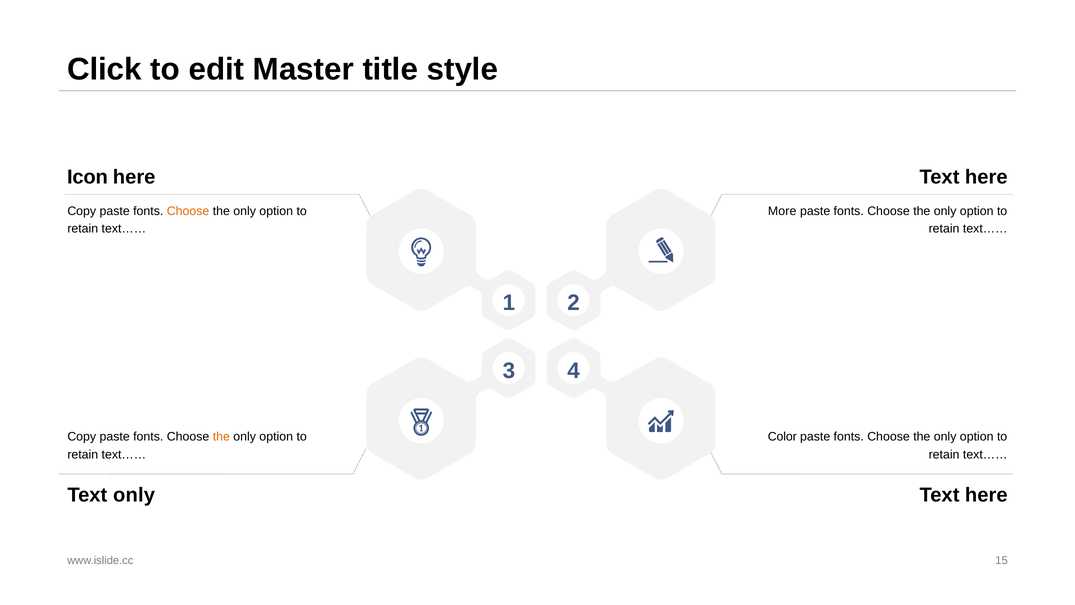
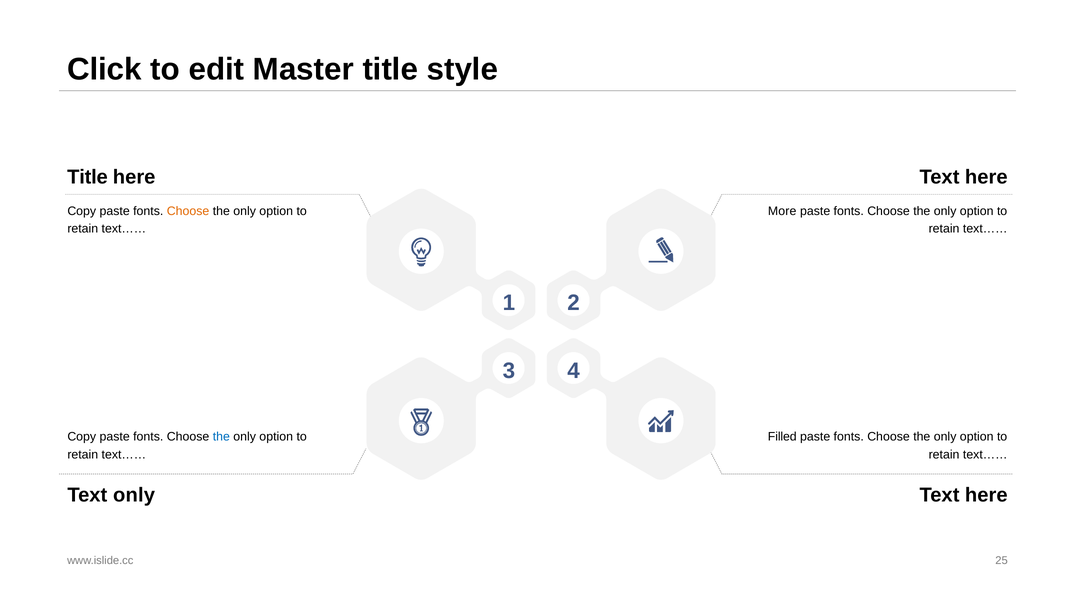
Icon at (87, 177): Icon -> Title
the at (221, 437) colour: orange -> blue
Color: Color -> Filled
15: 15 -> 25
